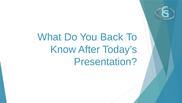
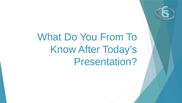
Back: Back -> From
